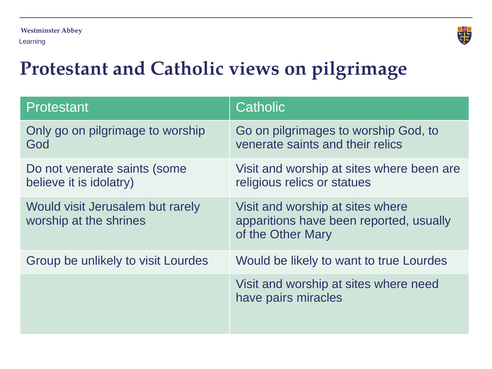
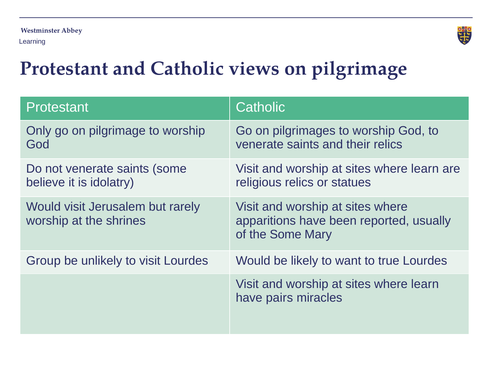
been at (425, 169): been -> learn
the Other: Other -> Some
need at (425, 284): need -> learn
